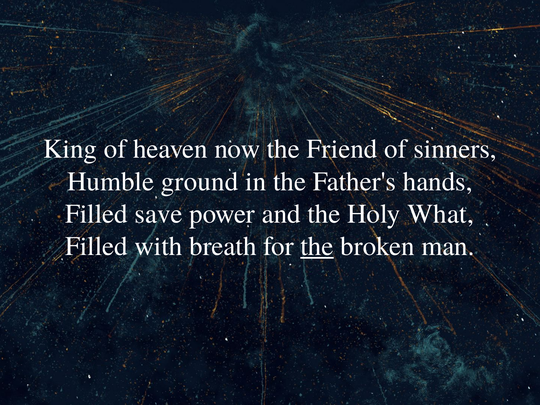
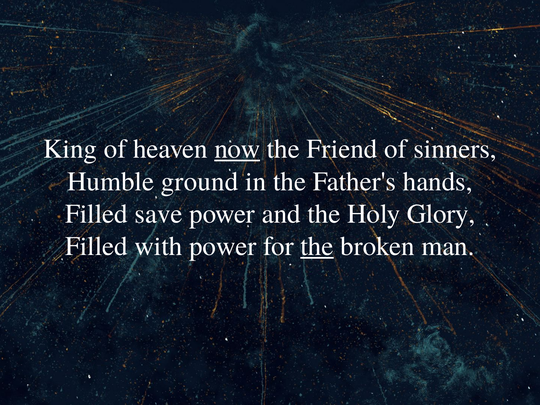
now underline: none -> present
What: What -> Glory
with breath: breath -> power
